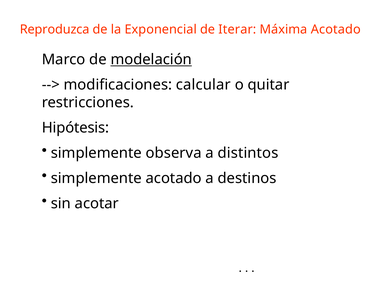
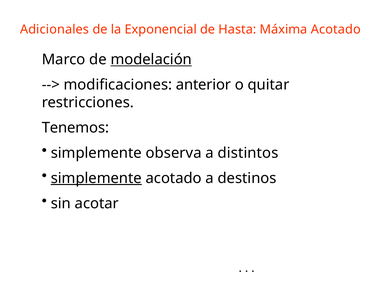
Reproduzca: Reproduzca -> Adicionales
Iterar: Iterar -> Hasta
calcular: calcular -> anterior
Hipótesis: Hipótesis -> Tenemos
simplemente at (96, 178) underline: none -> present
